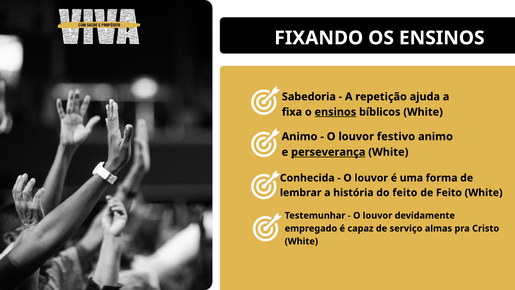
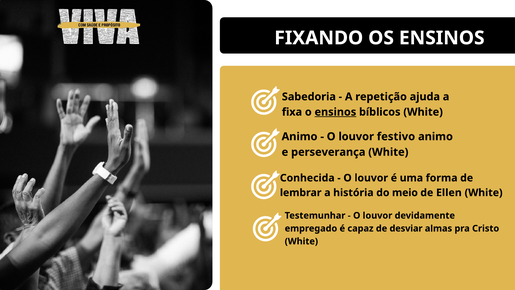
perseverança underline: present -> none
do feito: feito -> meio
de Feito: Feito -> Ellen
serviço: serviço -> desviar
